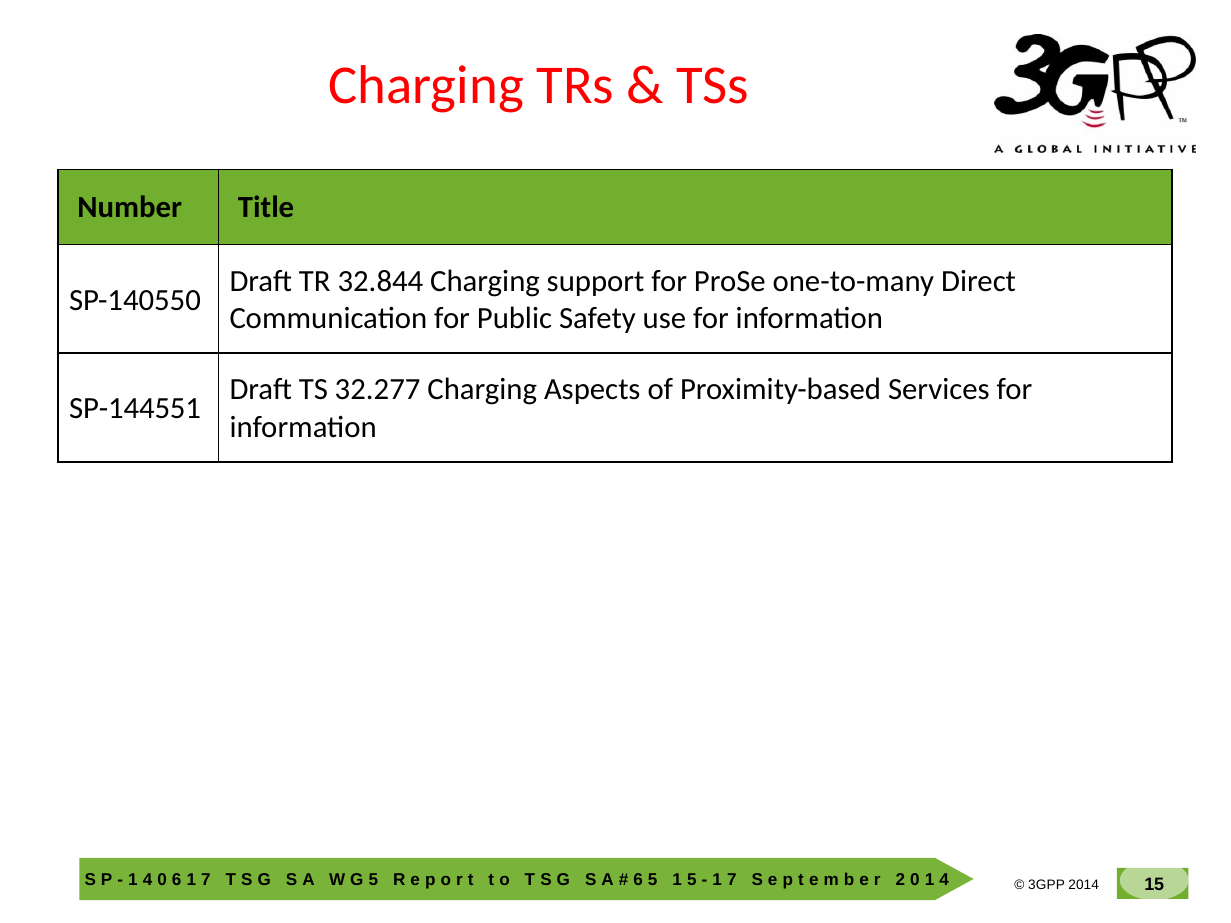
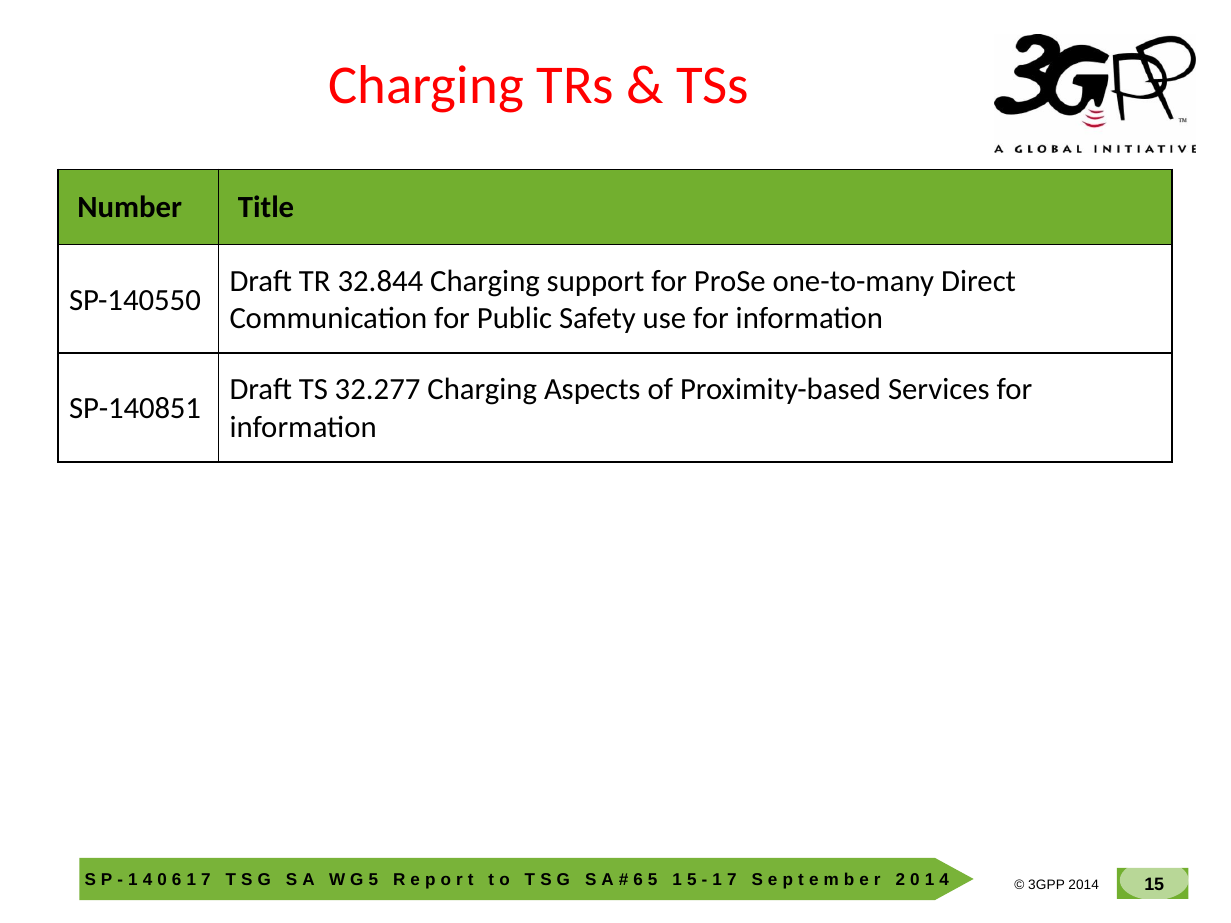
SP-144551: SP-144551 -> SP-140851
